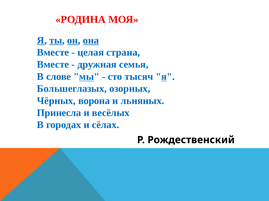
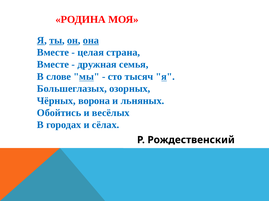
Принесла: Принесла -> Обойтись
